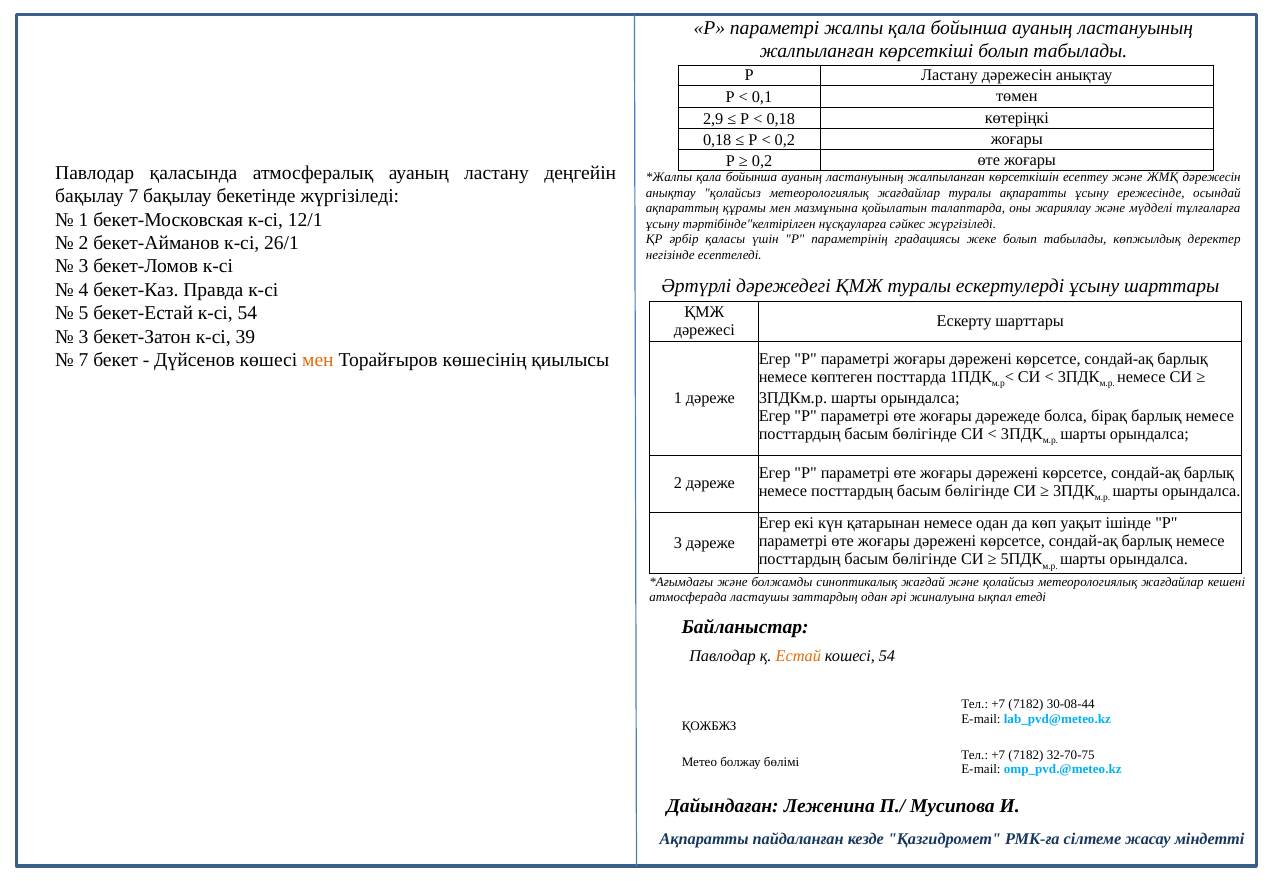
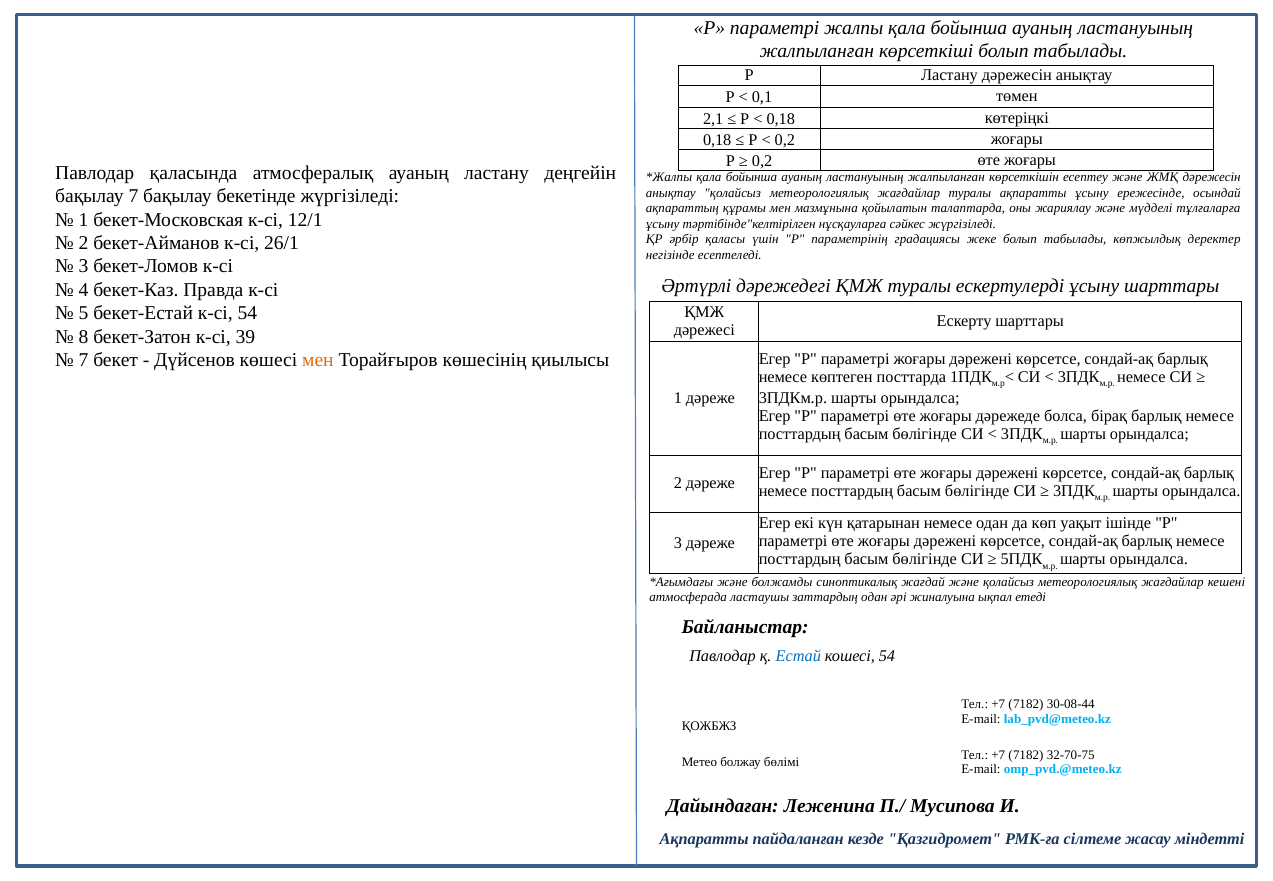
2,9: 2,9 -> 2,1
3 at (84, 337): 3 -> 8
Естай colour: orange -> blue
